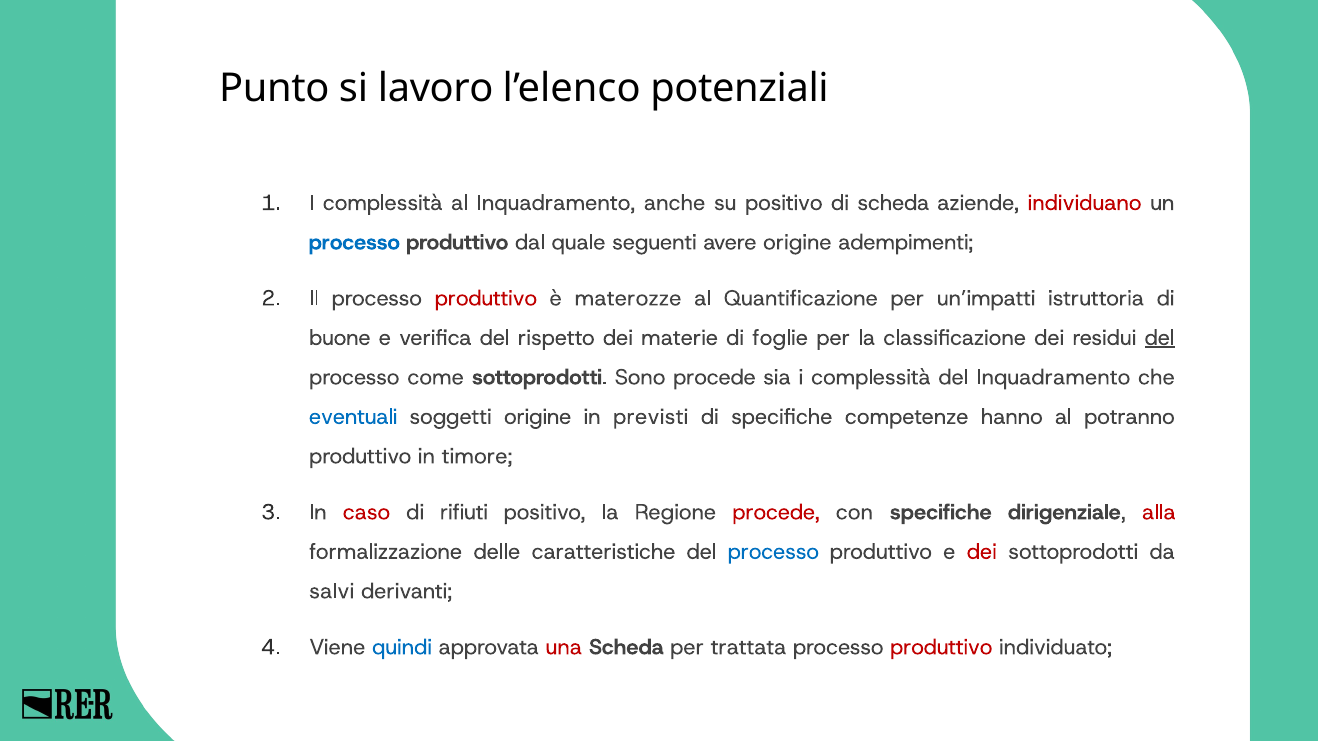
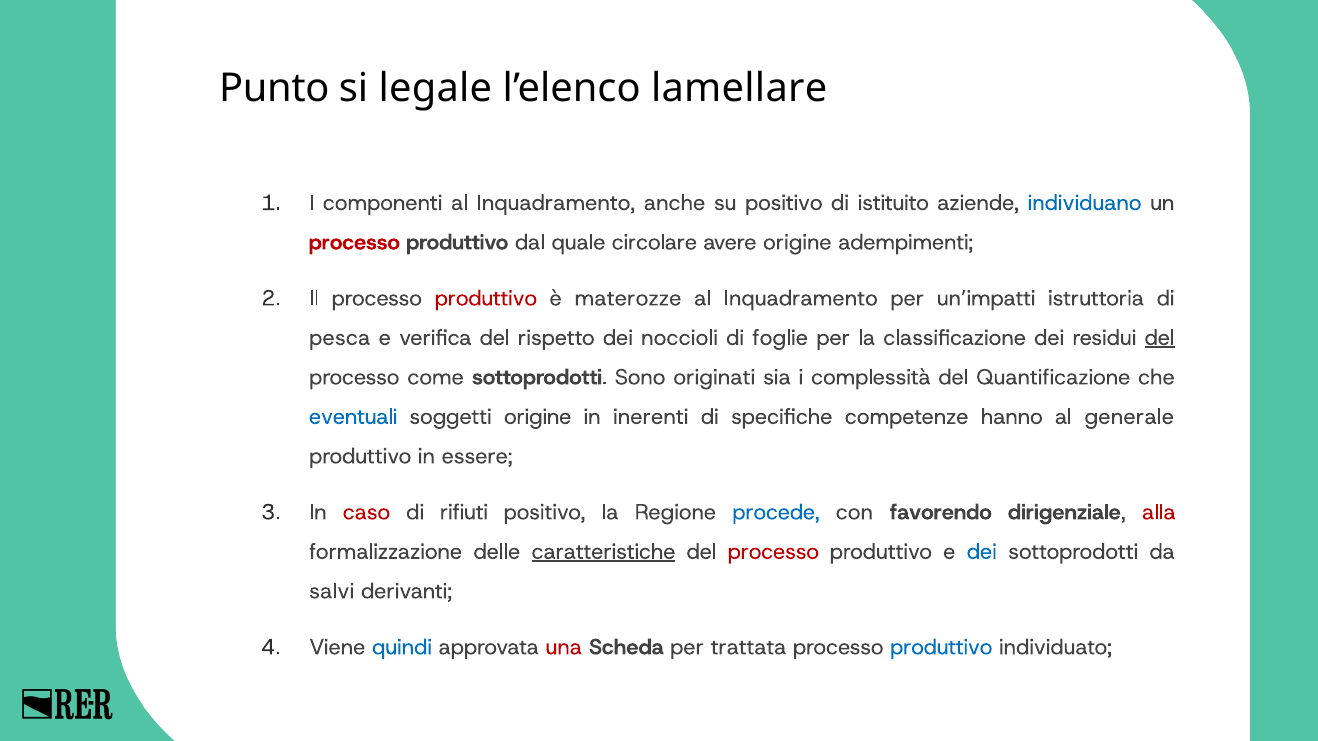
lavoro: lavoro -> legale
potenziali: potenziali -> lamellare
complessità at (383, 203): complessità -> componenti
di scheda: scheda -> istituito
individuano colour: red -> blue
processo at (354, 242) colour: blue -> red
seguenti: seguenti -> circolare
Quantificazione at (801, 298): Quantificazione -> Inquadramento
buone: buone -> pesca
materie: materie -> noccioli
Sono procede: procede -> originati
del Inquadramento: Inquadramento -> Quantificazione
previsti: previsti -> inerenti
potranno: potranno -> generale
timore: timore -> essere
procede at (776, 512) colour: red -> blue
con specifiche: specifiche -> favorendo
caratteristiche underline: none -> present
processo at (773, 552) colour: blue -> red
dei at (982, 552) colour: red -> blue
produttivo at (941, 647) colour: red -> blue
